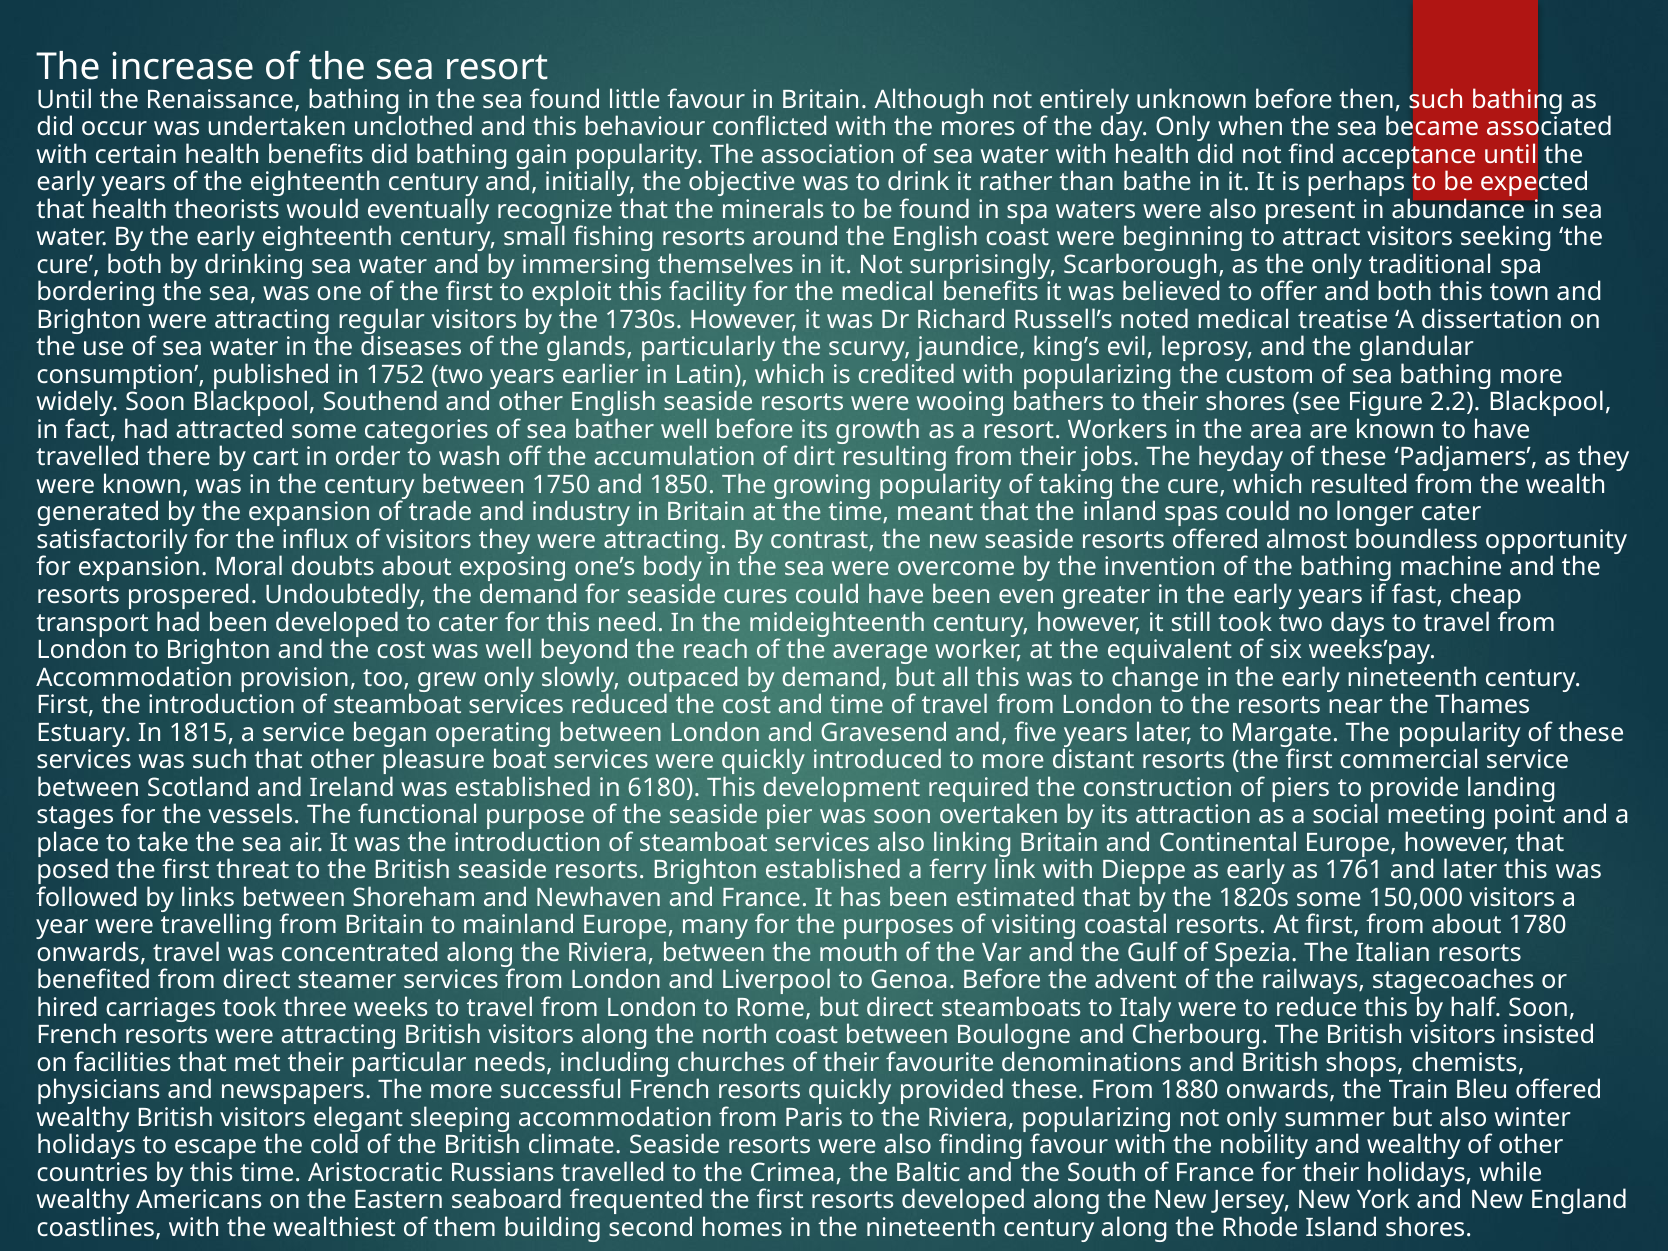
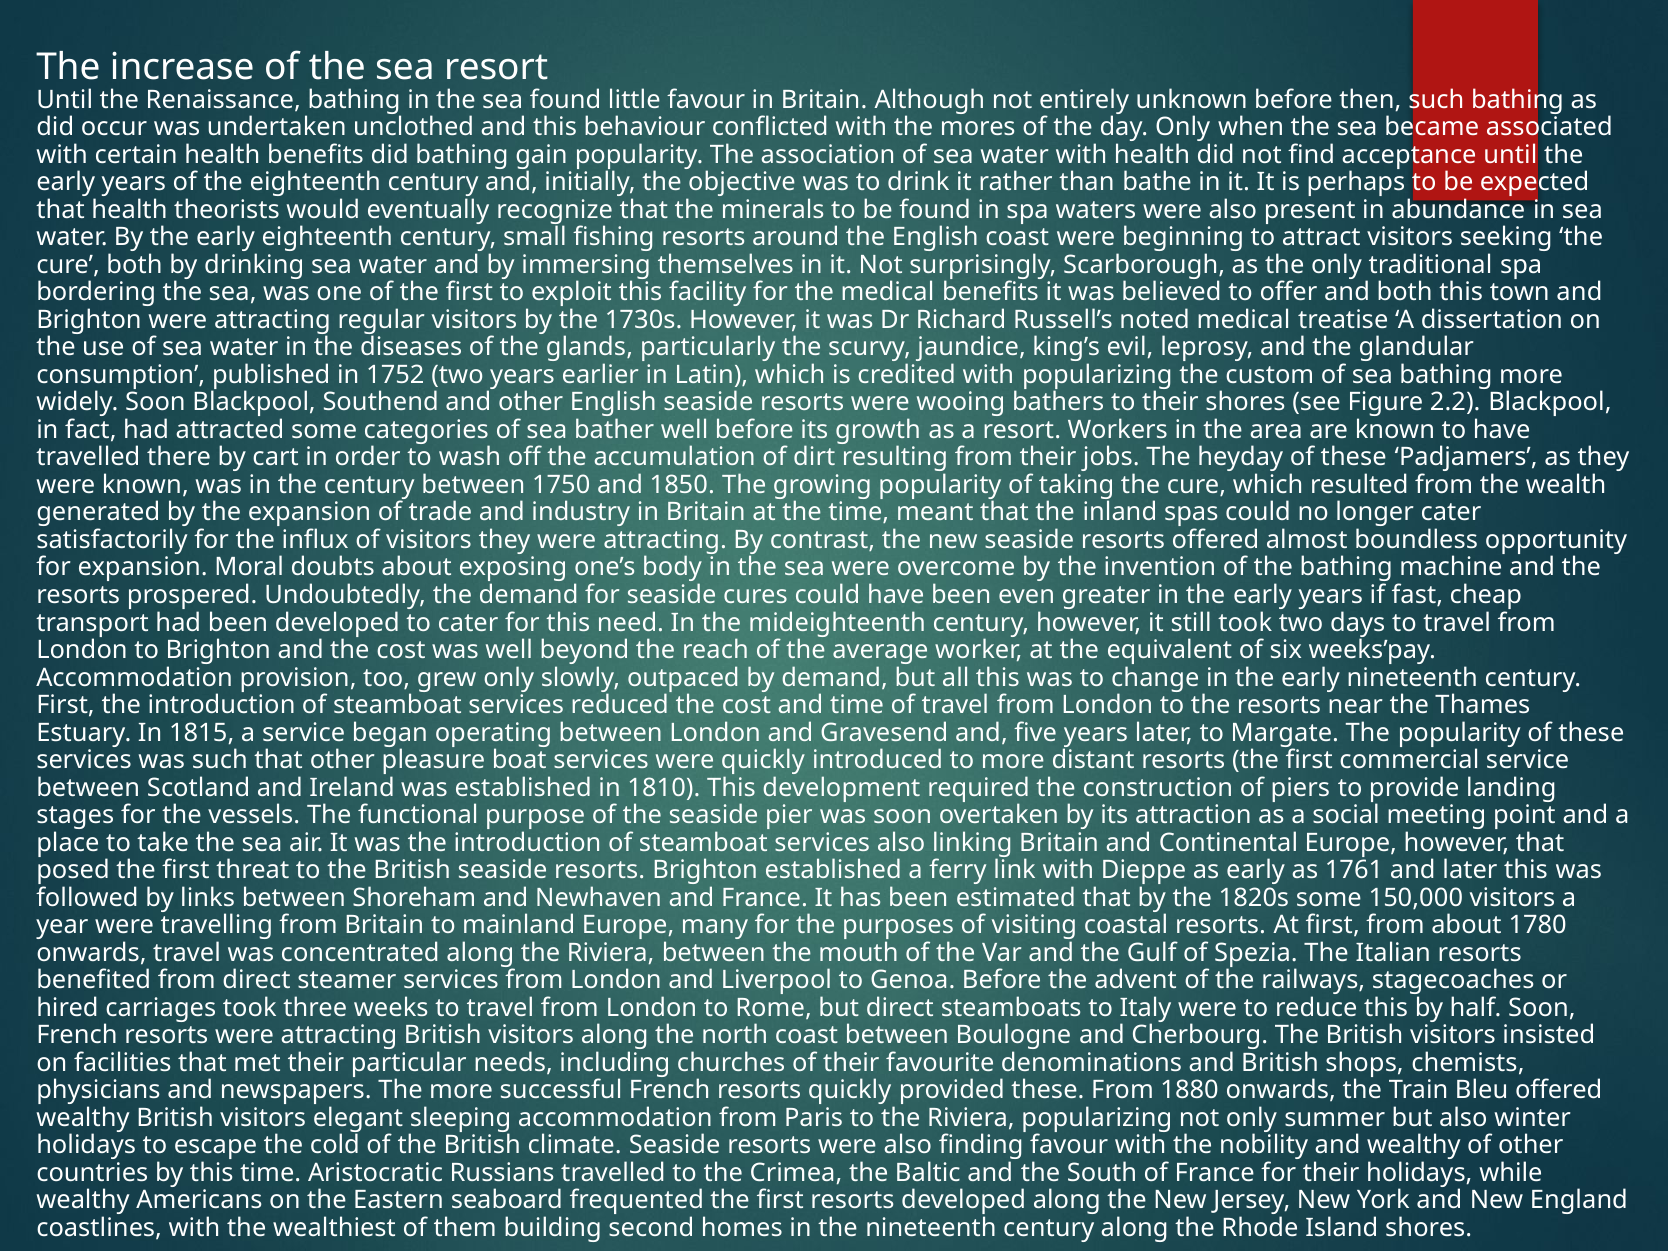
6180: 6180 -> 1810
